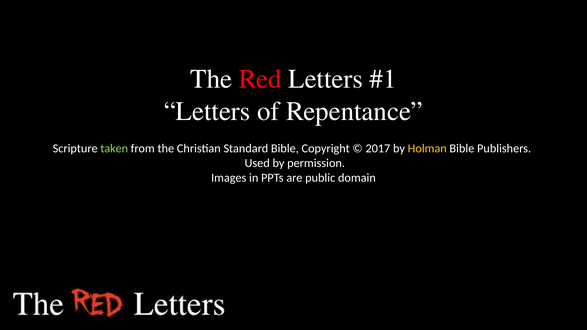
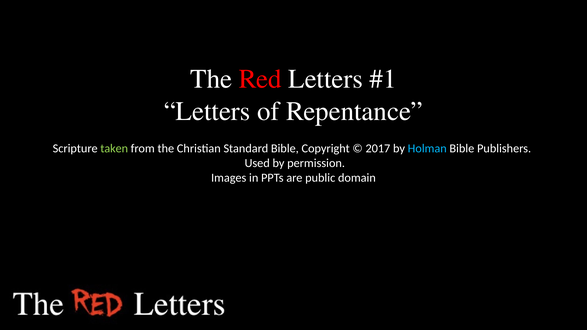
Holman colour: yellow -> light blue
